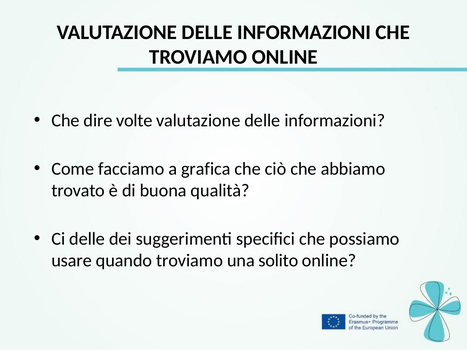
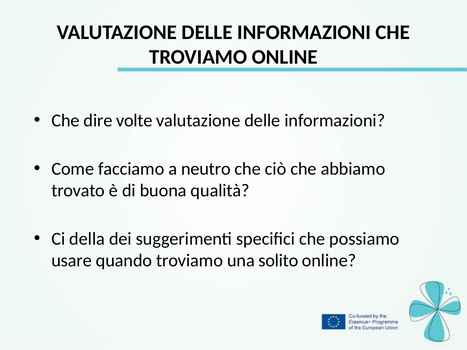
grafica: grafica -> neutro
Ci delle: delle -> della
